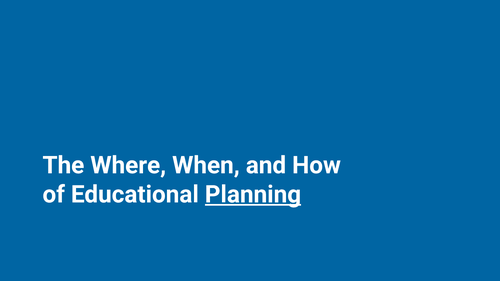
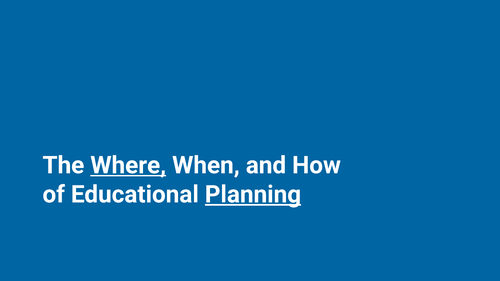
Where underline: none -> present
